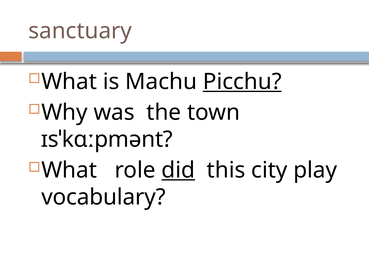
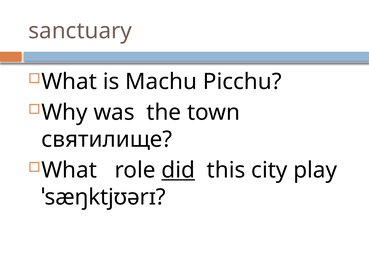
Picchu underline: present -> none
ɪsˈkɑːpmənt: ɪsˈkɑːpmənt -> святилище
vocabulary: vocabulary -> ˈsæŋktjʊərɪ
